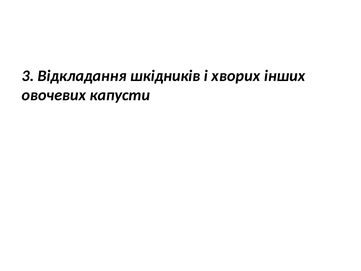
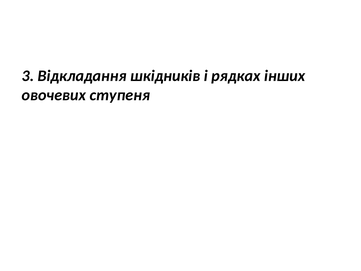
хворих: хворих -> рядках
капусти: капусти -> ступеня
